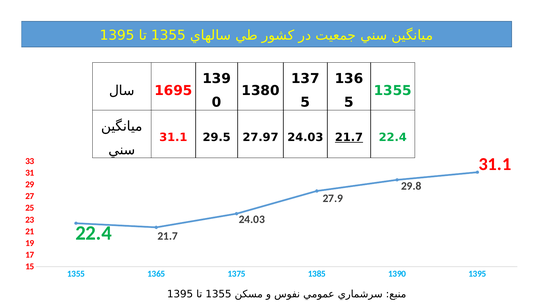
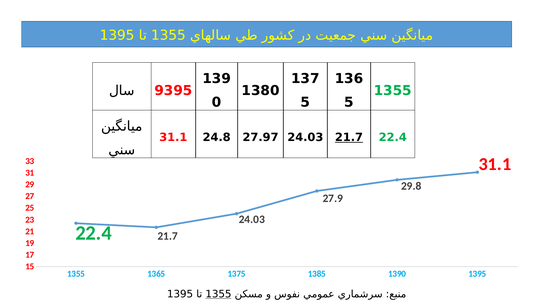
1695: 1695 -> 9395
29.5: 29.5 -> 24.8
1355 at (218, 294) underline: none -> present
